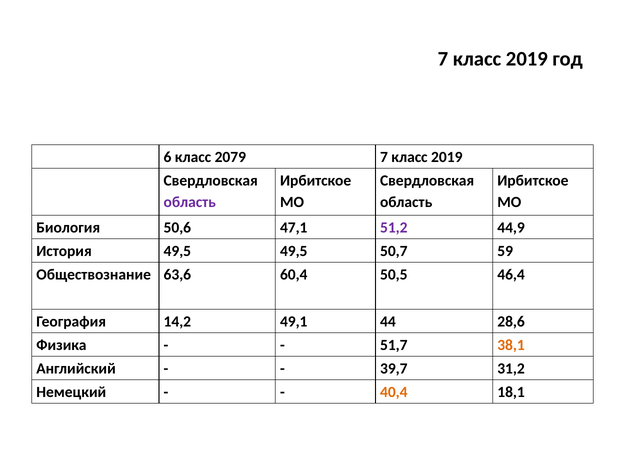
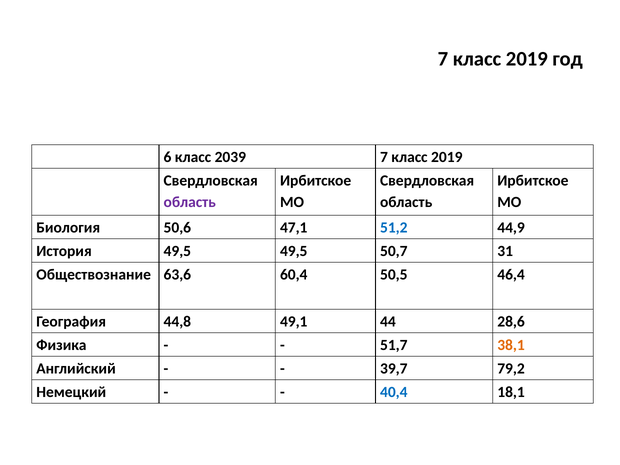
2079: 2079 -> 2039
51,2 colour: purple -> blue
59: 59 -> 31
14,2: 14,2 -> 44,8
31,2: 31,2 -> 79,2
40,4 colour: orange -> blue
